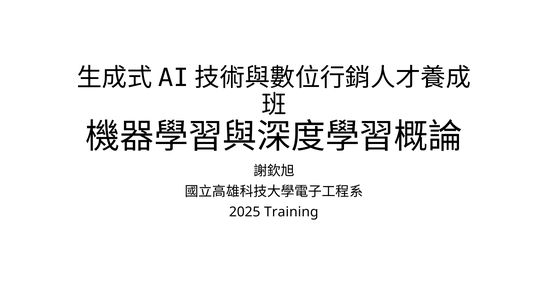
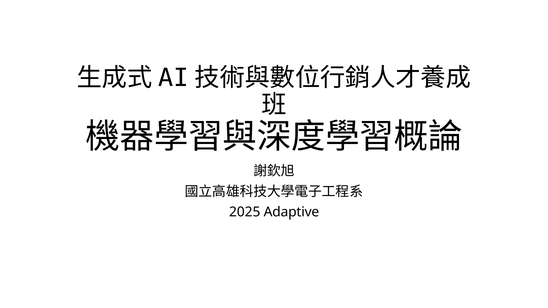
Training: Training -> Adaptive
